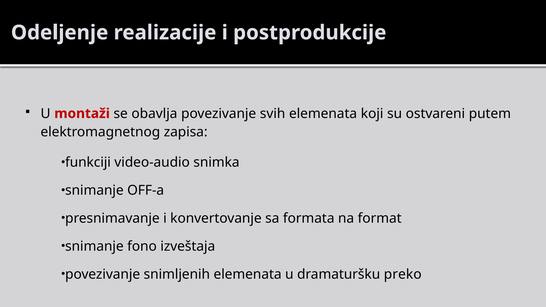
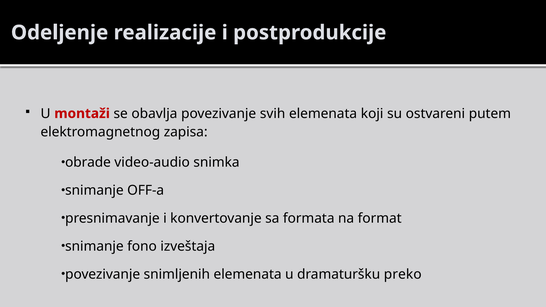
funkciji: funkciji -> obrade
